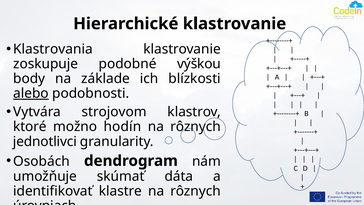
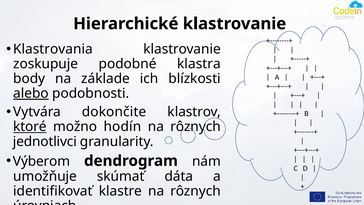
výškou: výškou -> klastra
strojovom: strojovom -> dokončite
ktoré underline: none -> present
Osobách: Osobách -> Výberom
